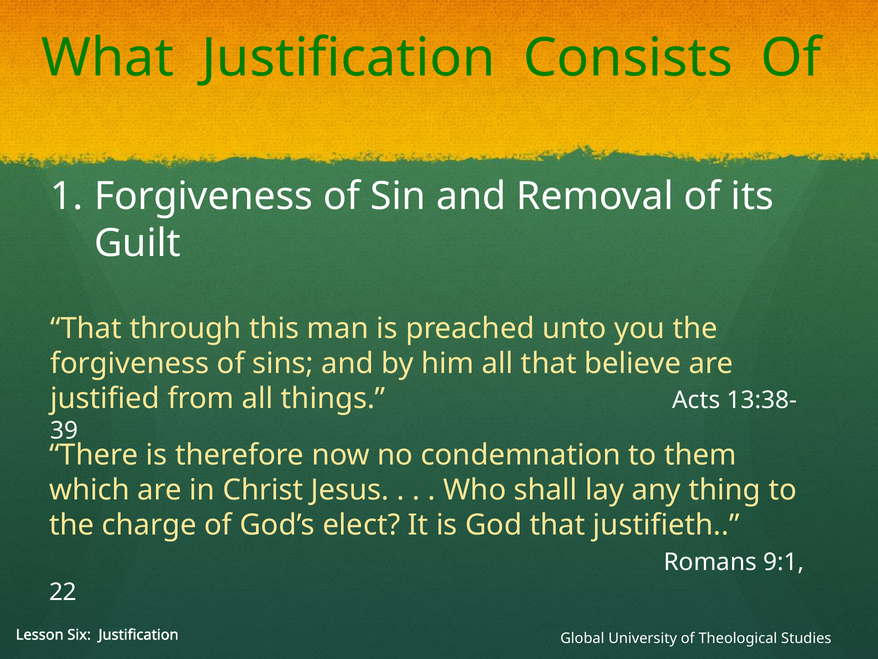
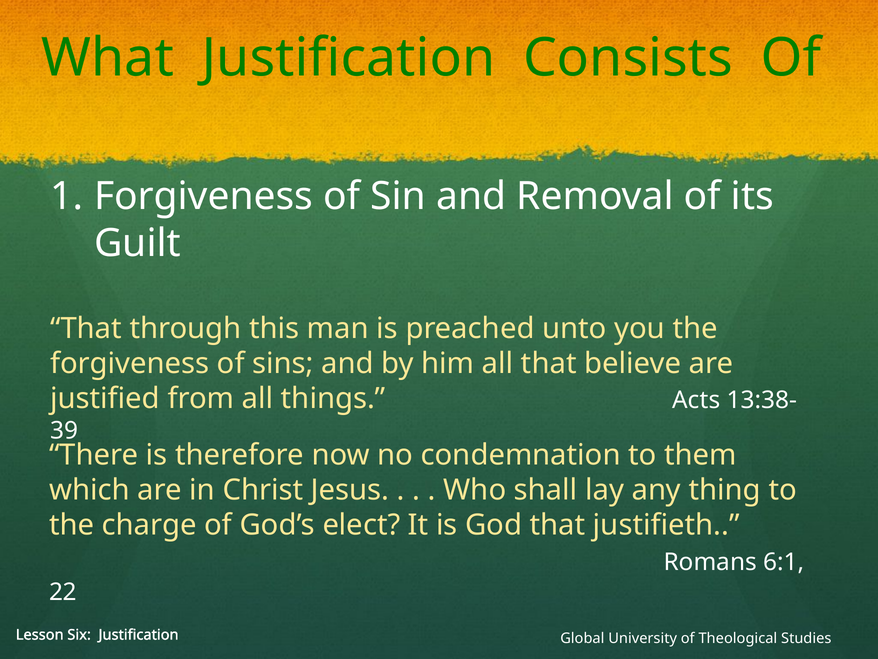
9:1: 9:1 -> 6:1
